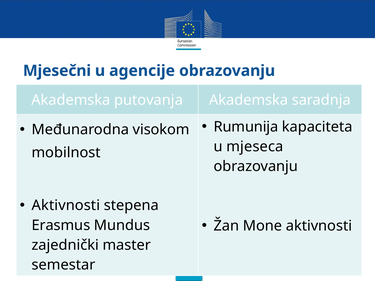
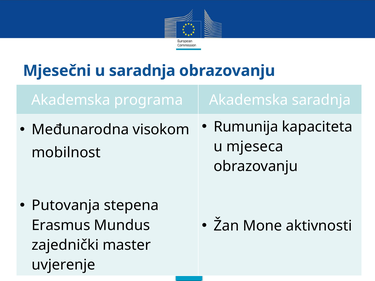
u agencije: agencije -> saradnja
putovanja: putovanja -> programa
Aktivnosti at (66, 206): Aktivnosti -> Putovanja
semestar: semestar -> uvjerenje
